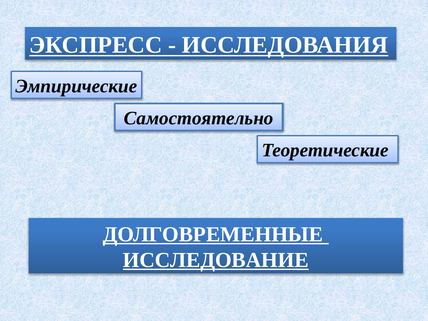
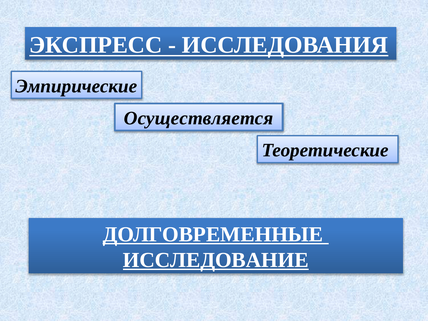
Самостоятельно: Самостоятельно -> Осуществляется
